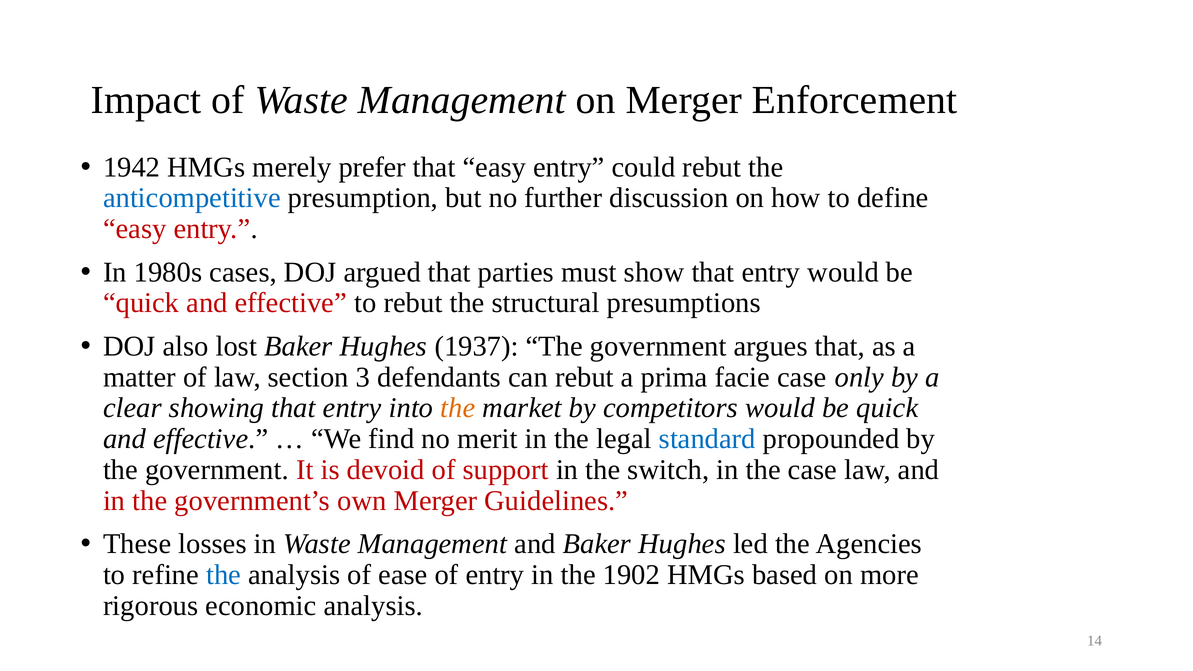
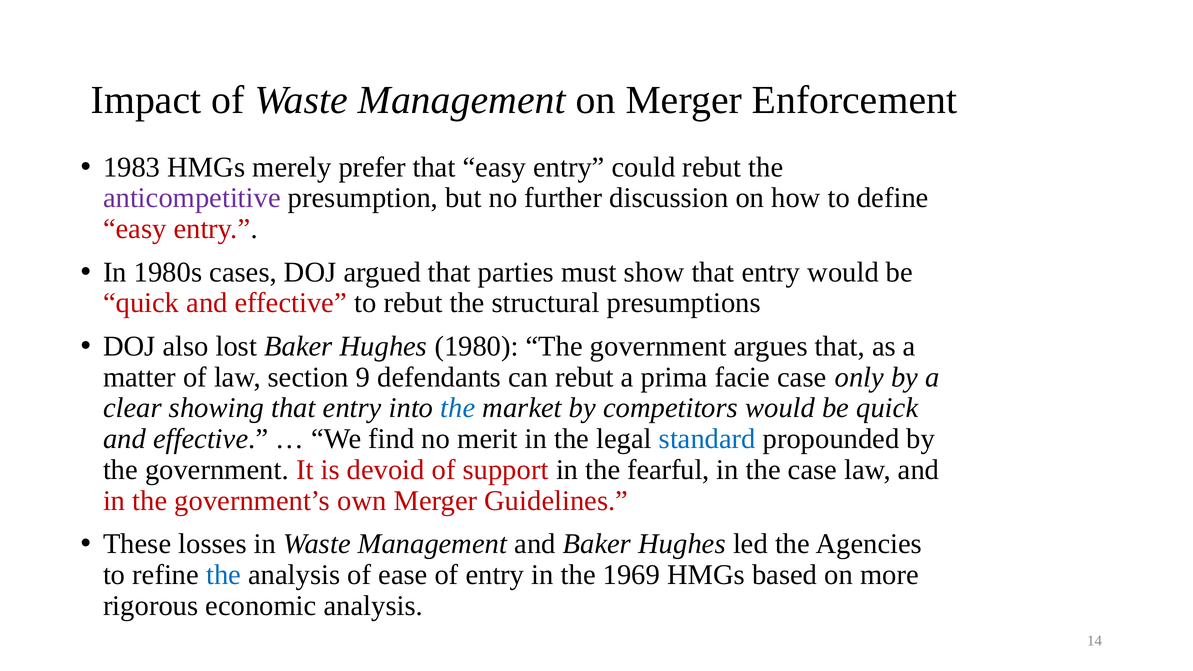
1942: 1942 -> 1983
anticompetitive colour: blue -> purple
1937: 1937 -> 1980
3: 3 -> 9
the at (458, 408) colour: orange -> blue
switch: switch -> fearful
1902: 1902 -> 1969
